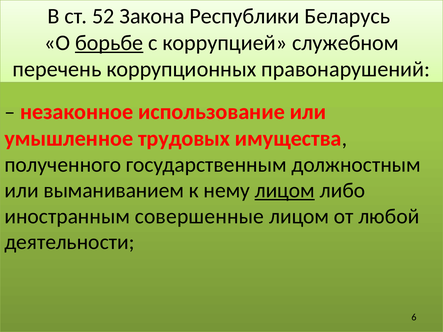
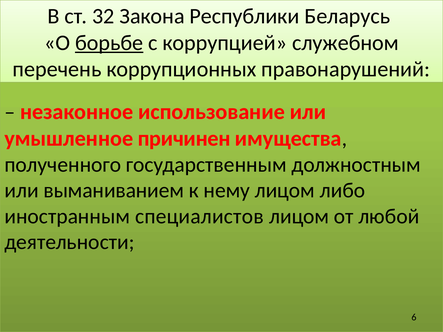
52: 52 -> 32
трудовых: трудовых -> причинен
лицом at (285, 191) underline: present -> none
совершенные: совершенные -> специалистов
